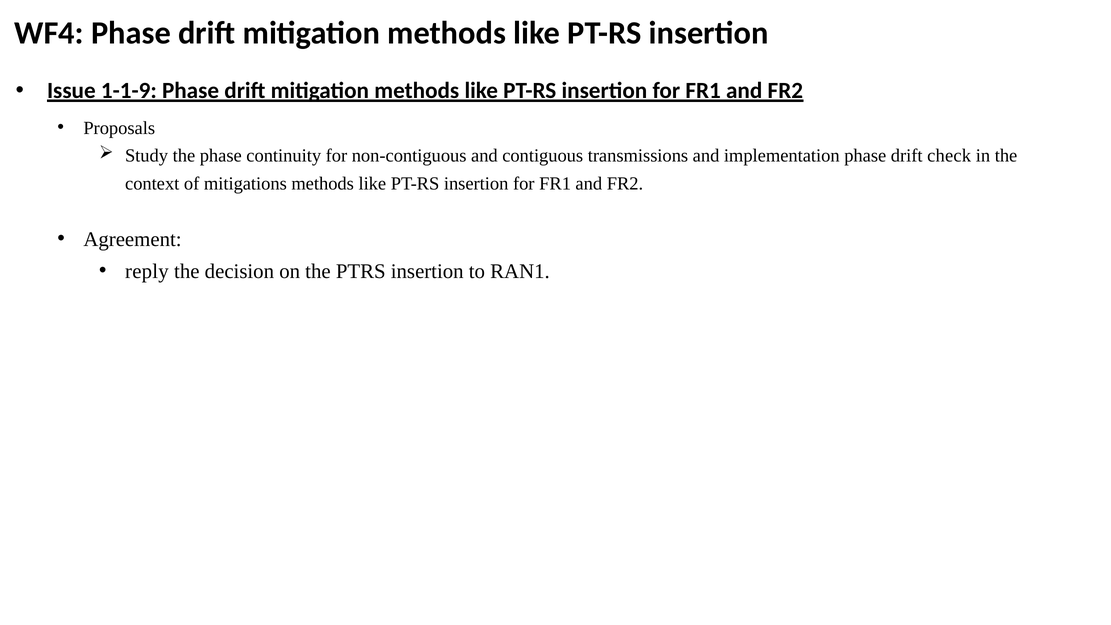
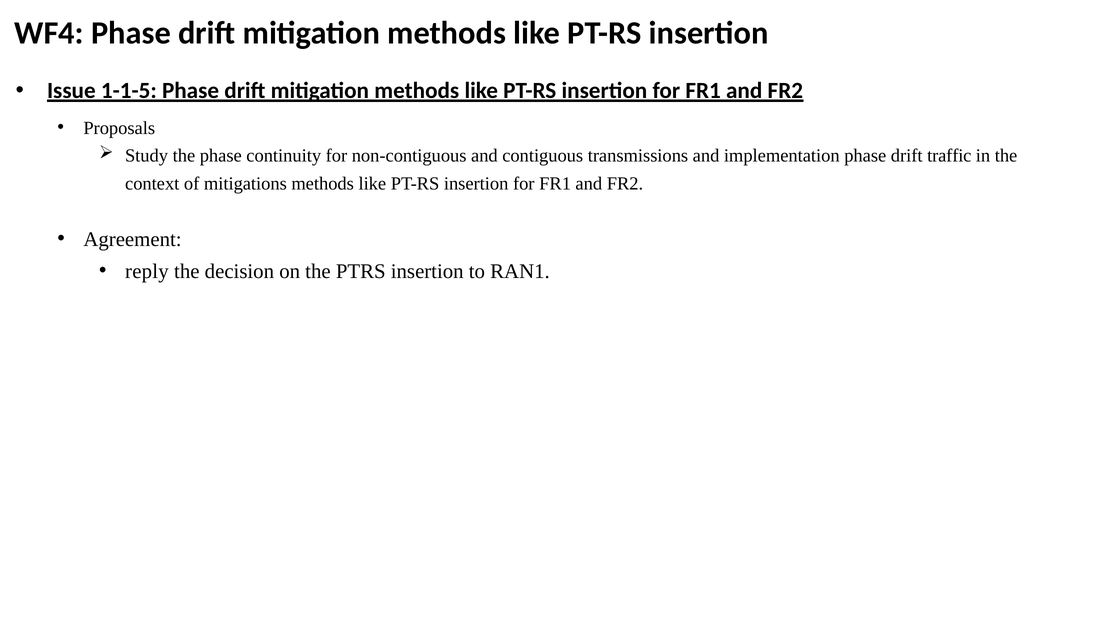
1-1-9: 1-1-9 -> 1-1-5
check: check -> traffic
